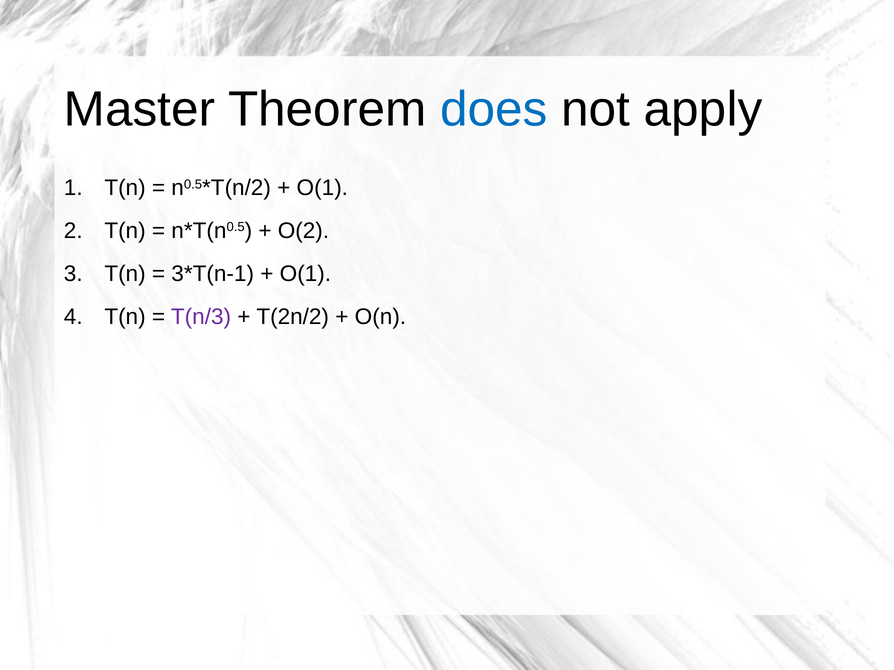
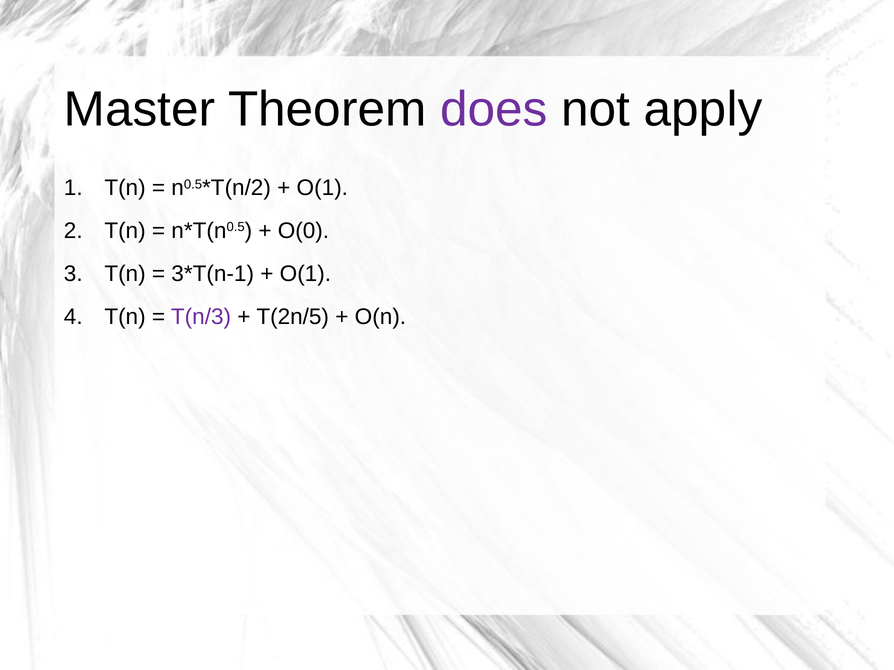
does colour: blue -> purple
O(2: O(2 -> O(0
T(2n/2: T(2n/2 -> T(2n/5
